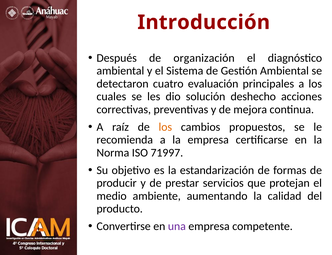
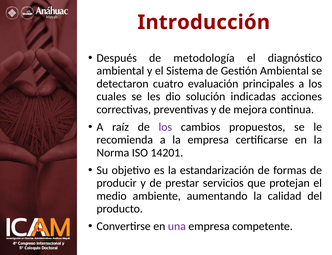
organización: organización -> metodología
deshecho: deshecho -> indicadas
los at (165, 127) colour: orange -> purple
71997: 71997 -> 14201
